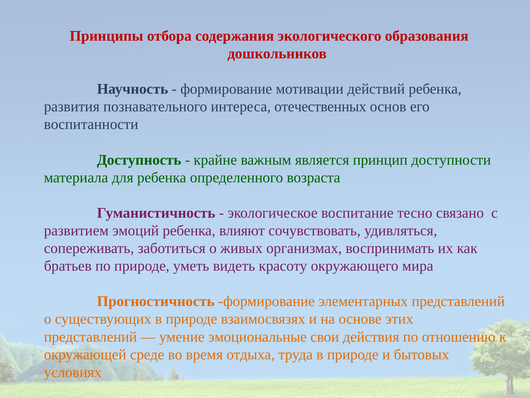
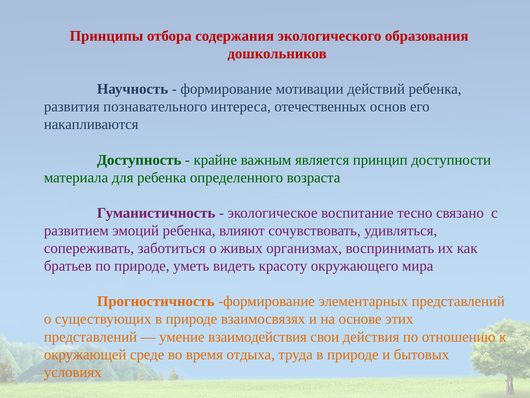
воспитанности: воспитанности -> накапливаются
эмоциональные: эмоциональные -> взаимодействия
